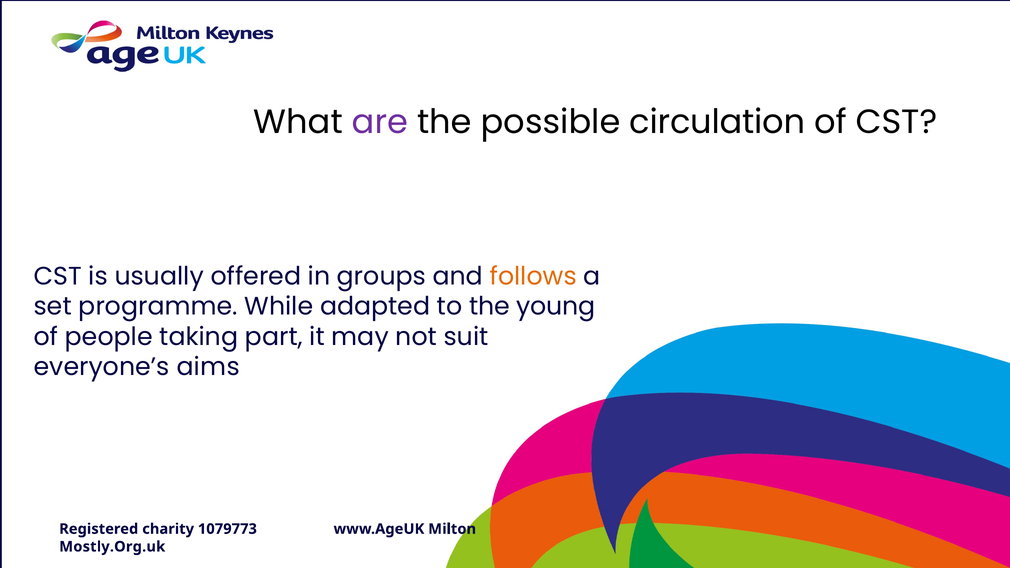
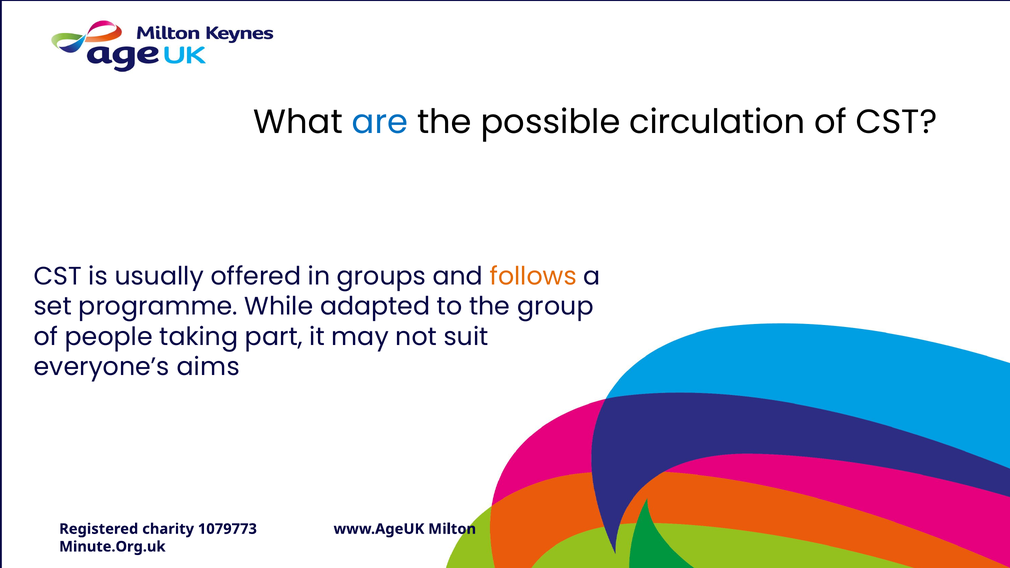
are colour: purple -> blue
young: young -> group
Mostly.Org.uk: Mostly.Org.uk -> Minute.Org.uk
